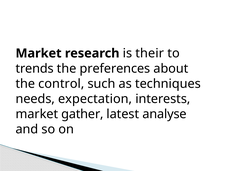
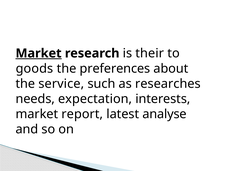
Market at (39, 53) underline: none -> present
trends: trends -> goods
control: control -> service
techniques: techniques -> researches
gather: gather -> report
